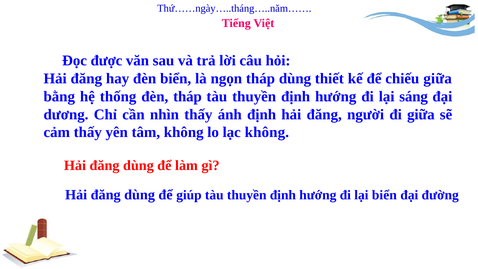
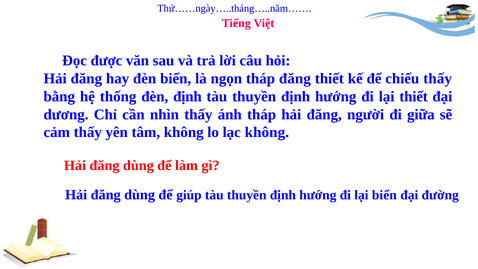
tháp dùng: dùng -> đăng
chiếu giữa: giữa -> thấy
đèn tháp: tháp -> định
lại sáng: sáng -> thiết
ánh định: định -> tháp
